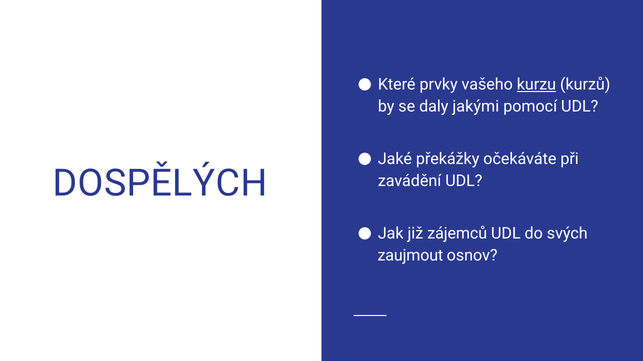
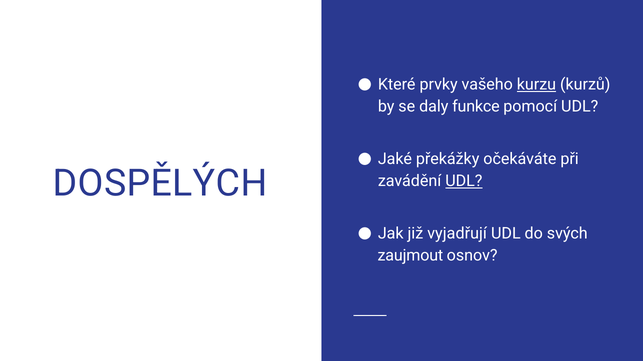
jakými: jakými -> funkce
UDL at (464, 181) underline: none -> present
zájemců: zájemců -> vyjadřují
